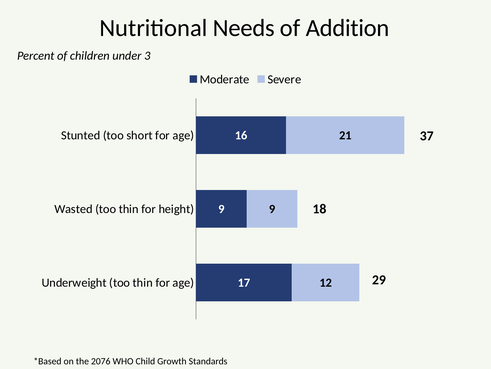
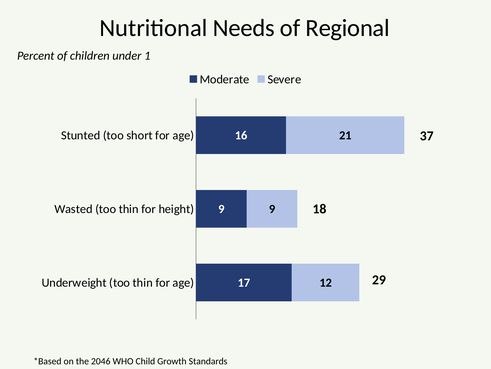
Addition: Addition -> Regional
3: 3 -> 1
2076: 2076 -> 2046
